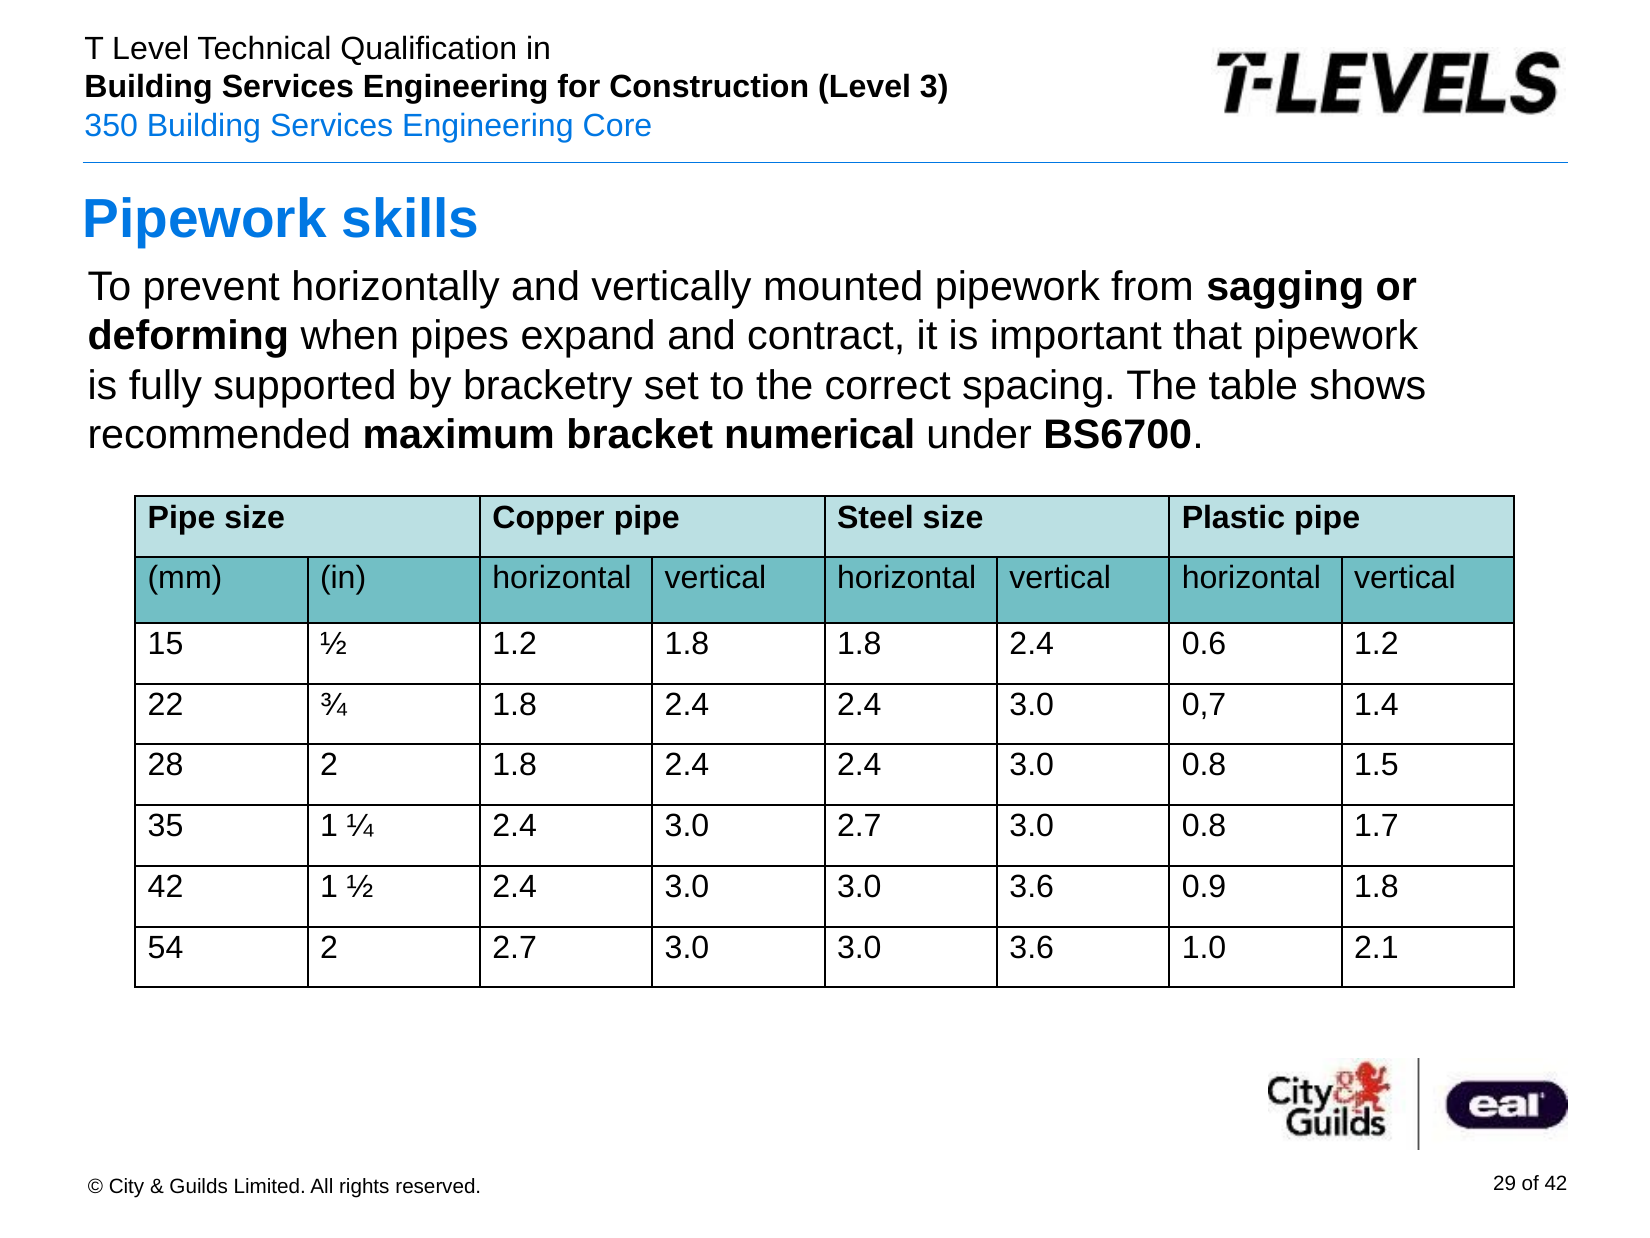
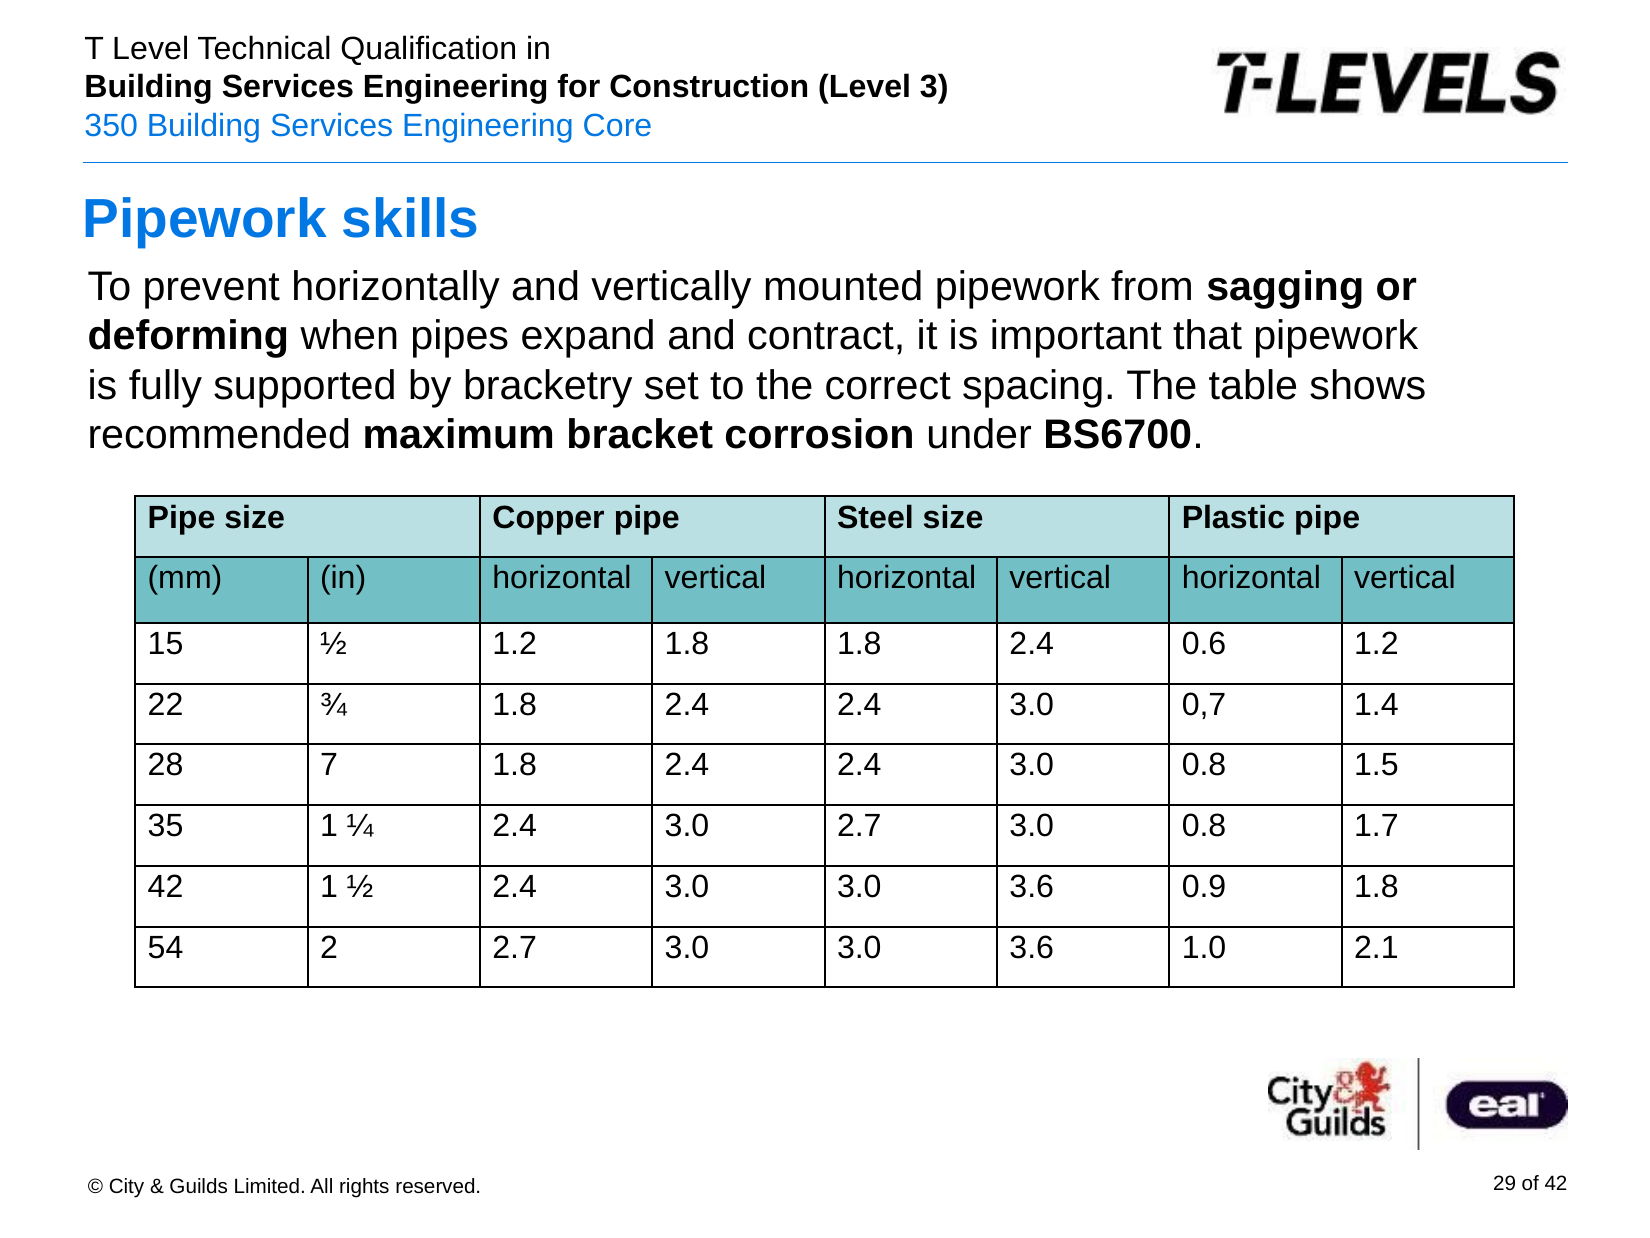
numerical: numerical -> corrosion
28 2: 2 -> 7
